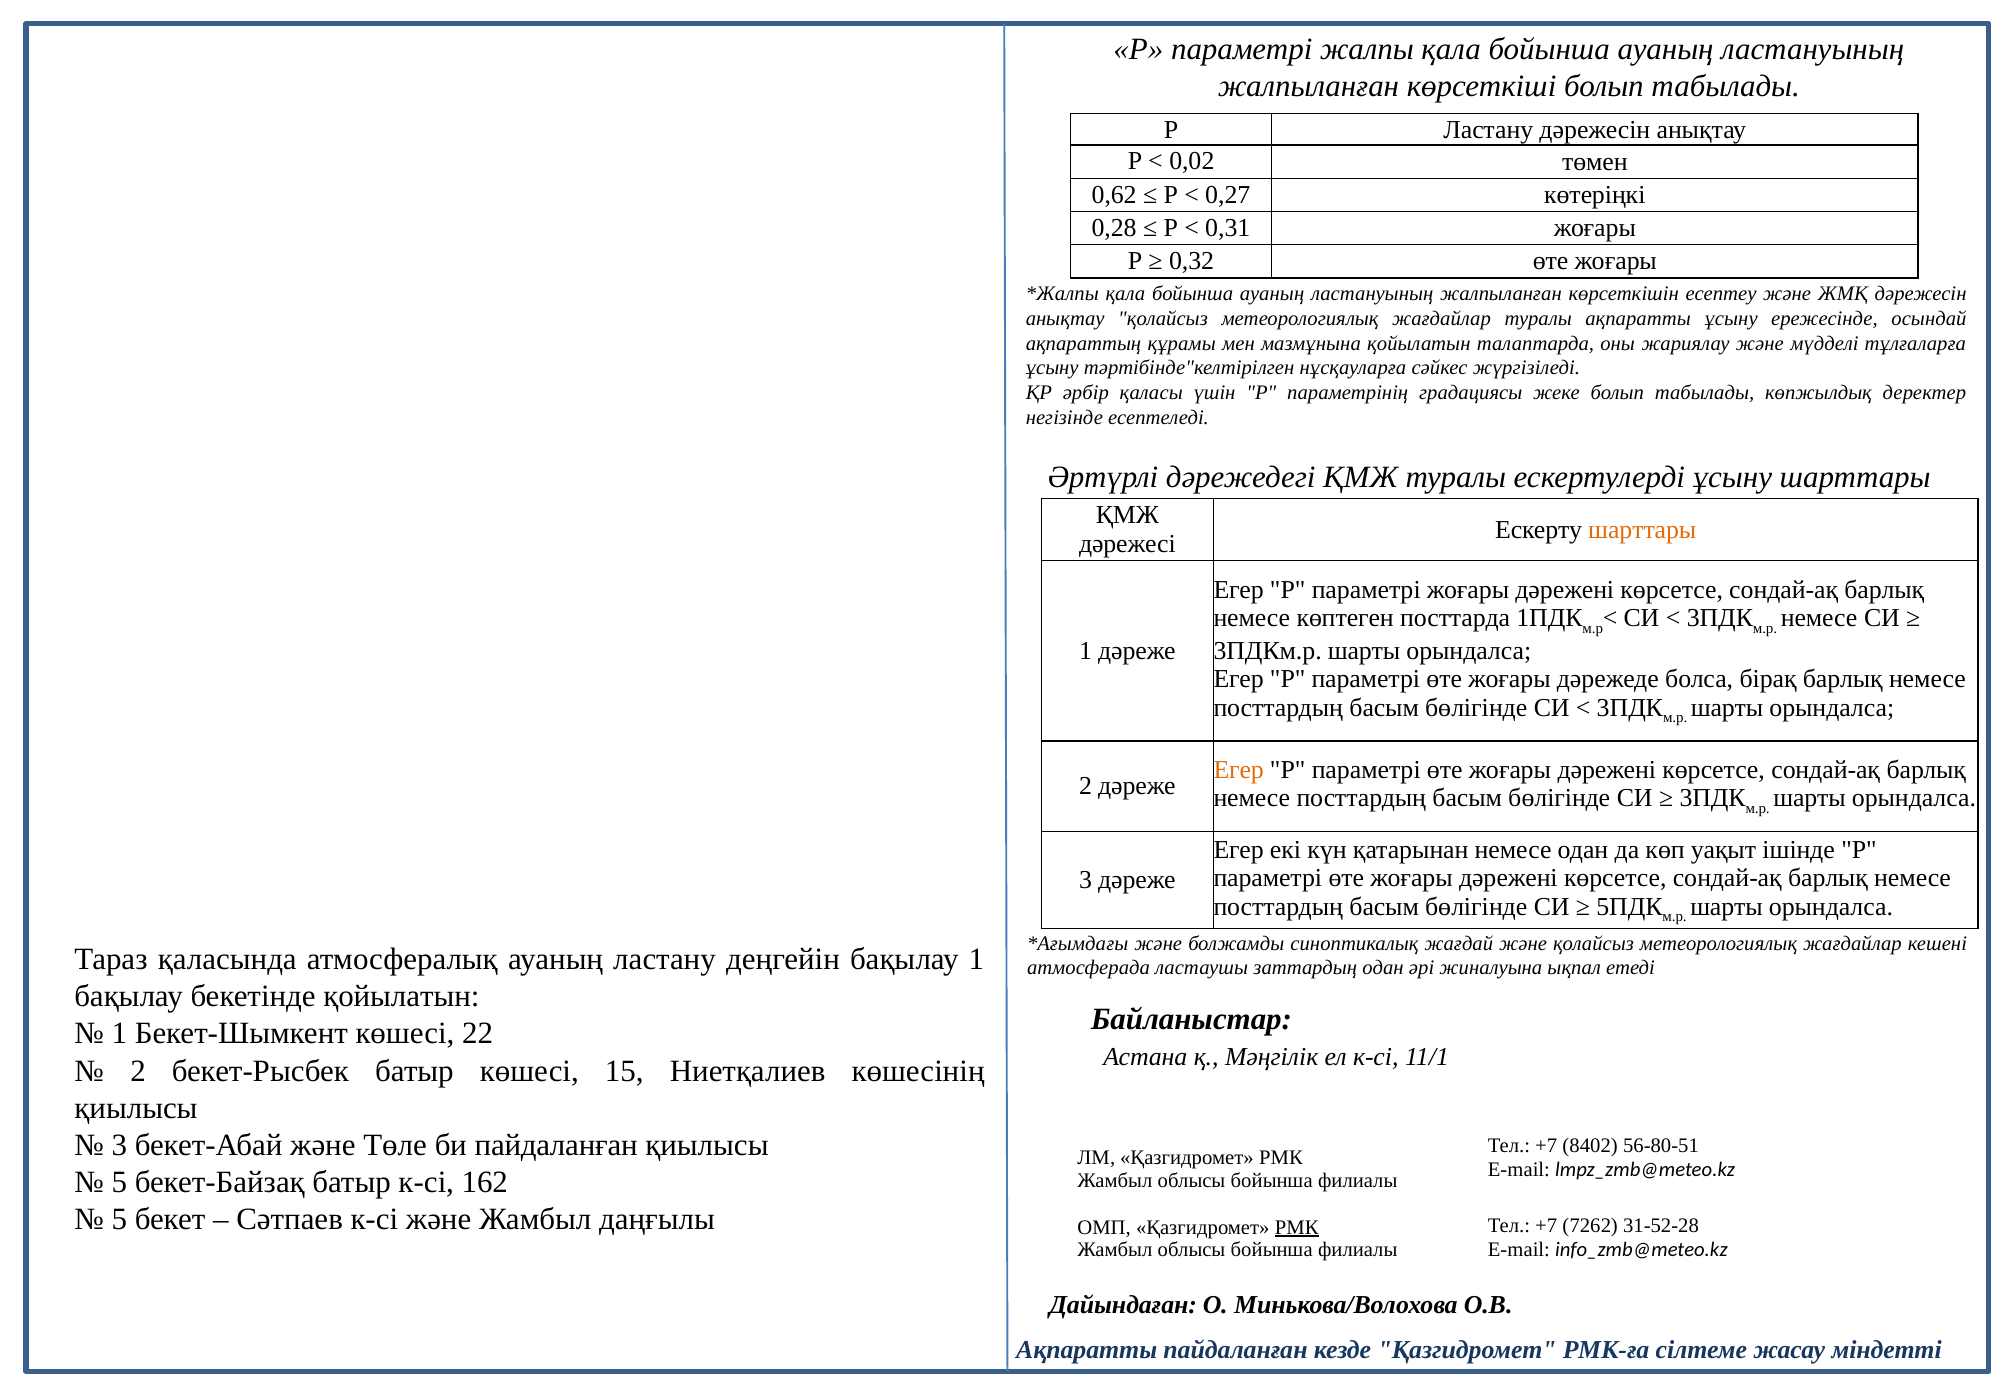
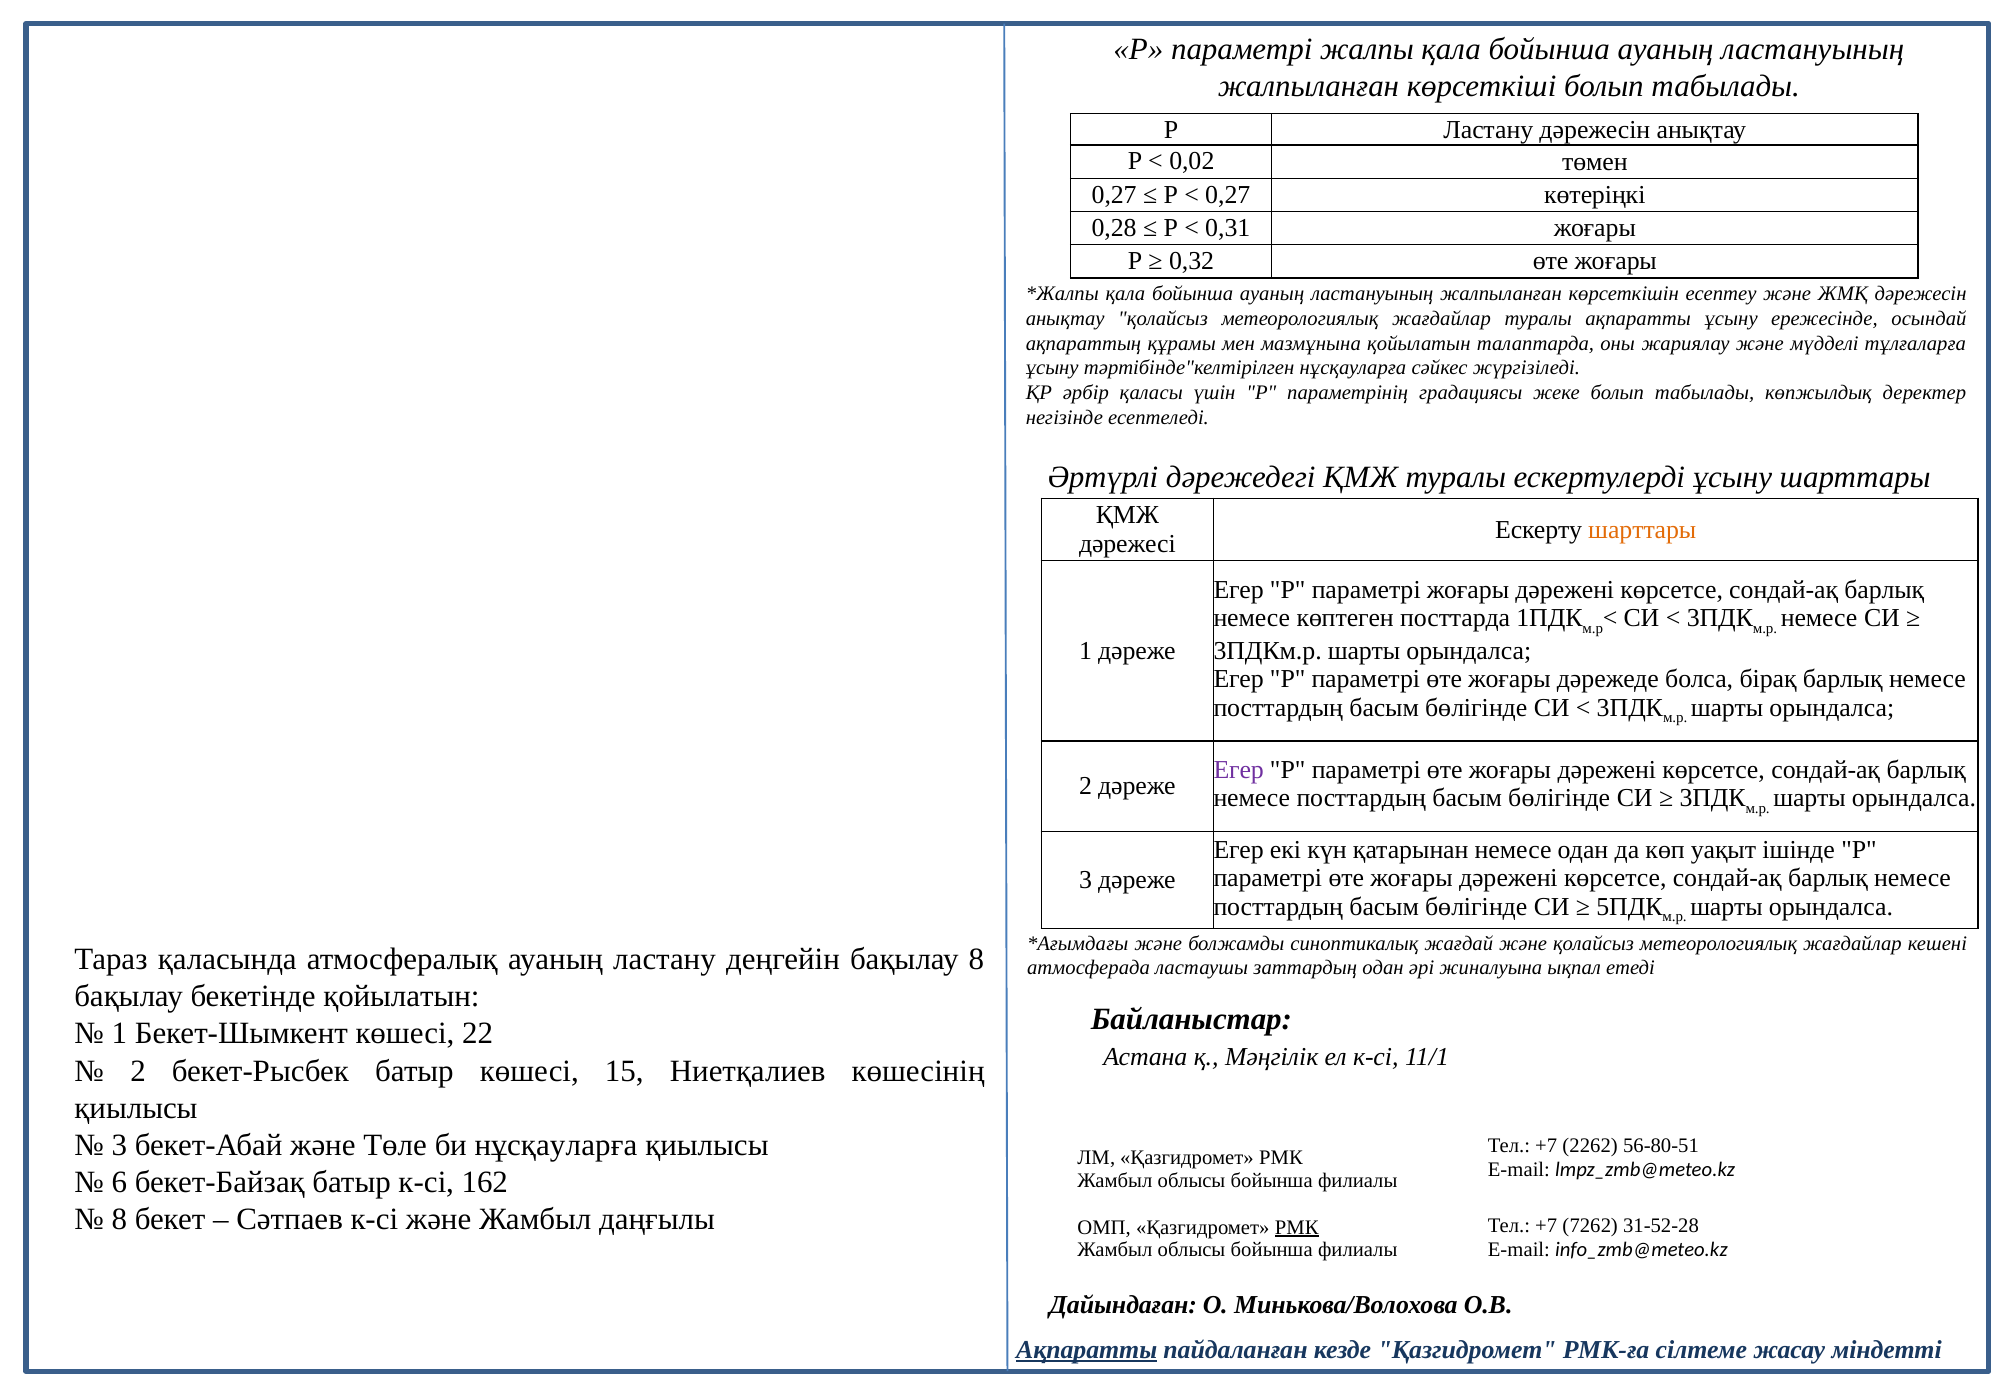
0,62 at (1114, 195): 0,62 -> 0,27
Егер at (1239, 770) colour: orange -> purple
бақылау 1: 1 -> 8
би пайдаланған: пайдаланған -> нұсқауларға
8402: 8402 -> 2262
5 at (119, 1183): 5 -> 6
5 at (119, 1220): 5 -> 8
Ақпаратты at (1087, 1350) underline: none -> present
